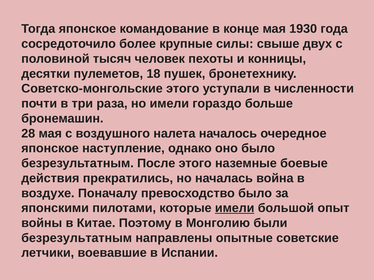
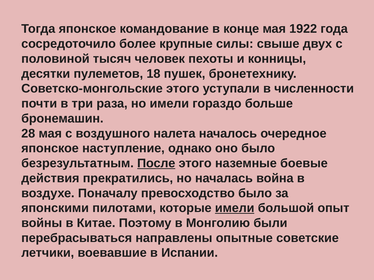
1930: 1930 -> 1922
После underline: none -> present
безрезультатным at (77, 238): безрезультатным -> перебрасываться
